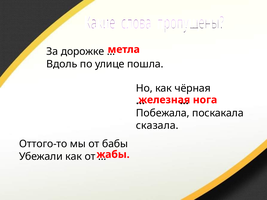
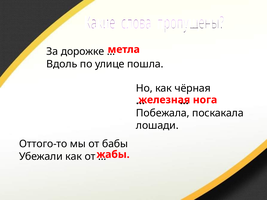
сказала: сказала -> лошади
